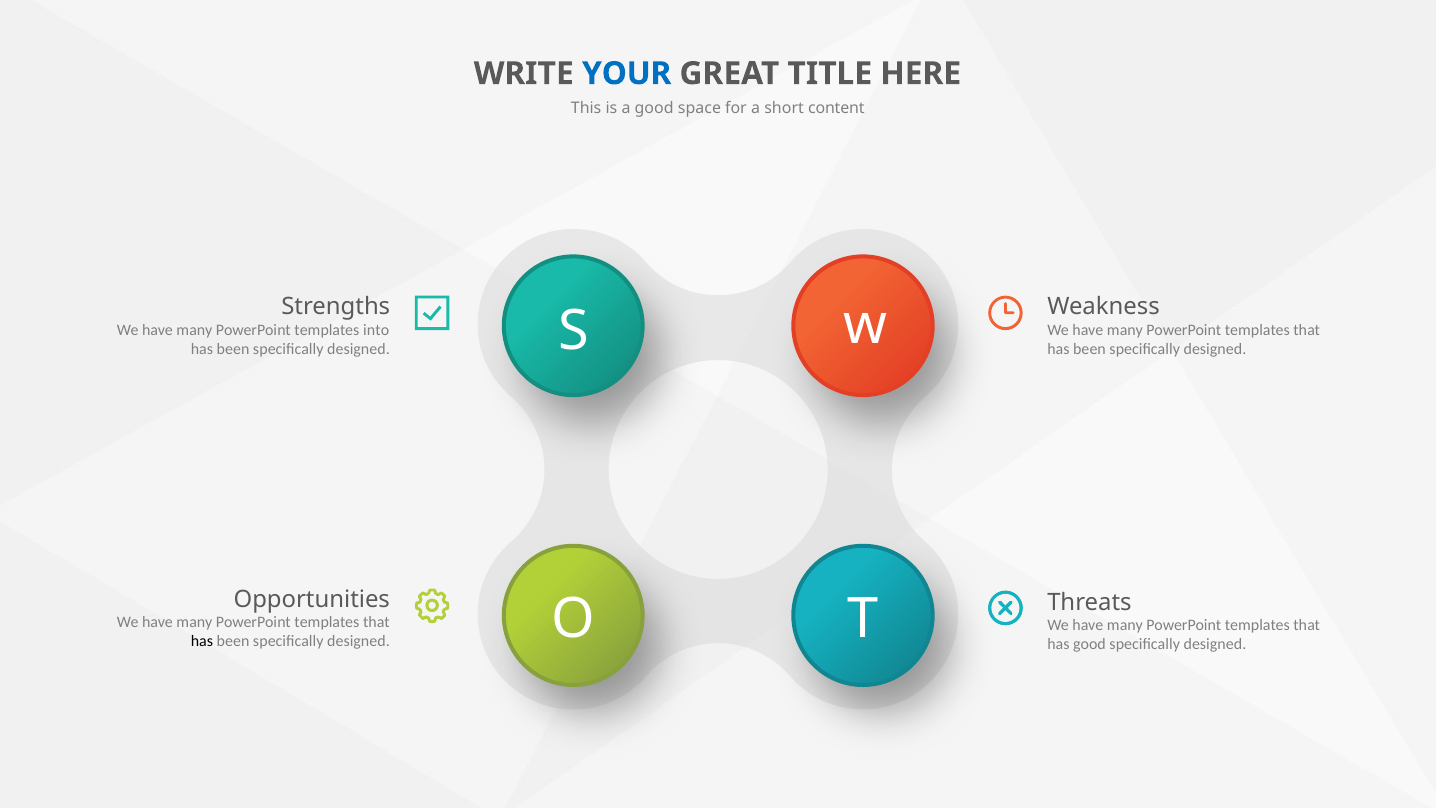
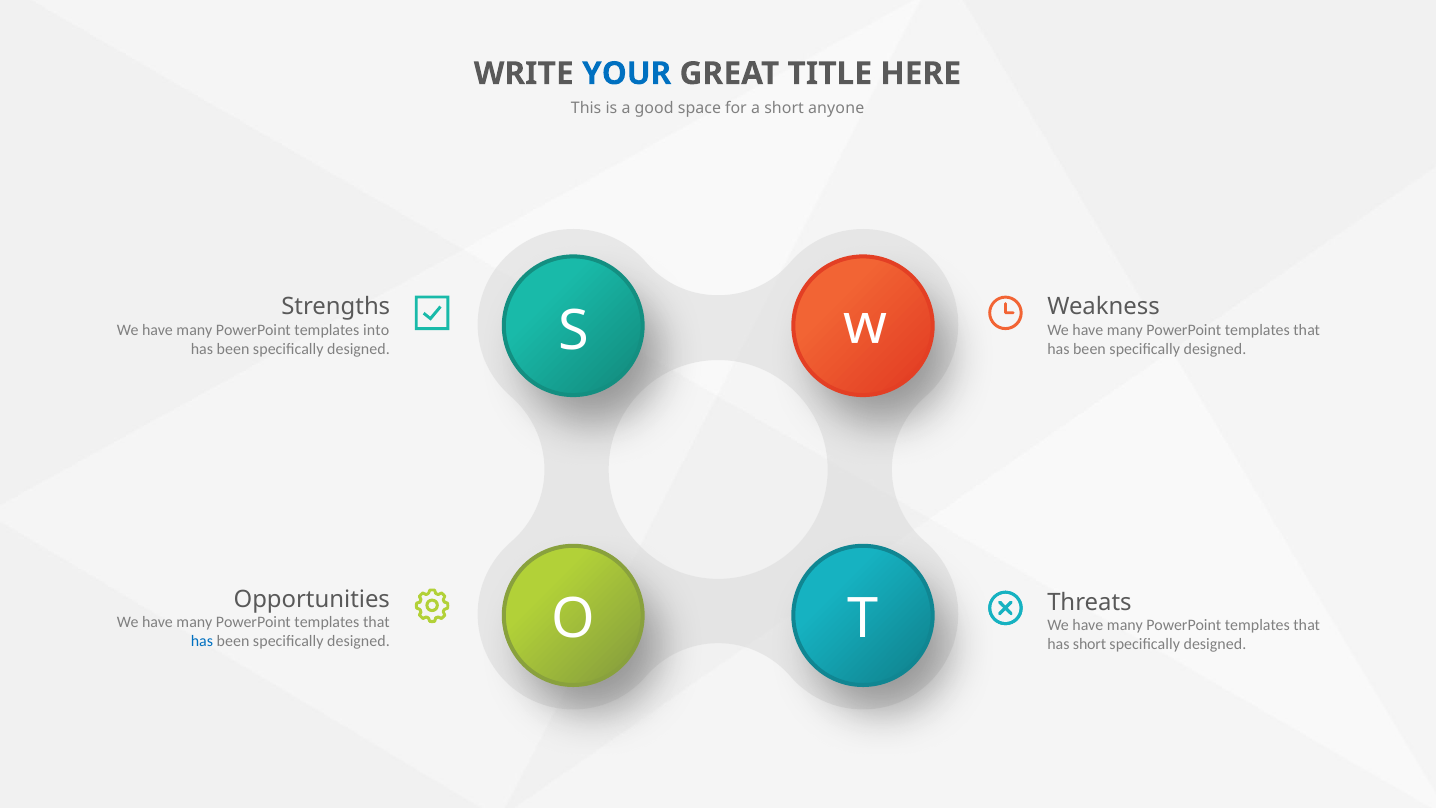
content: content -> anyone
has at (202, 641) colour: black -> blue
has good: good -> short
